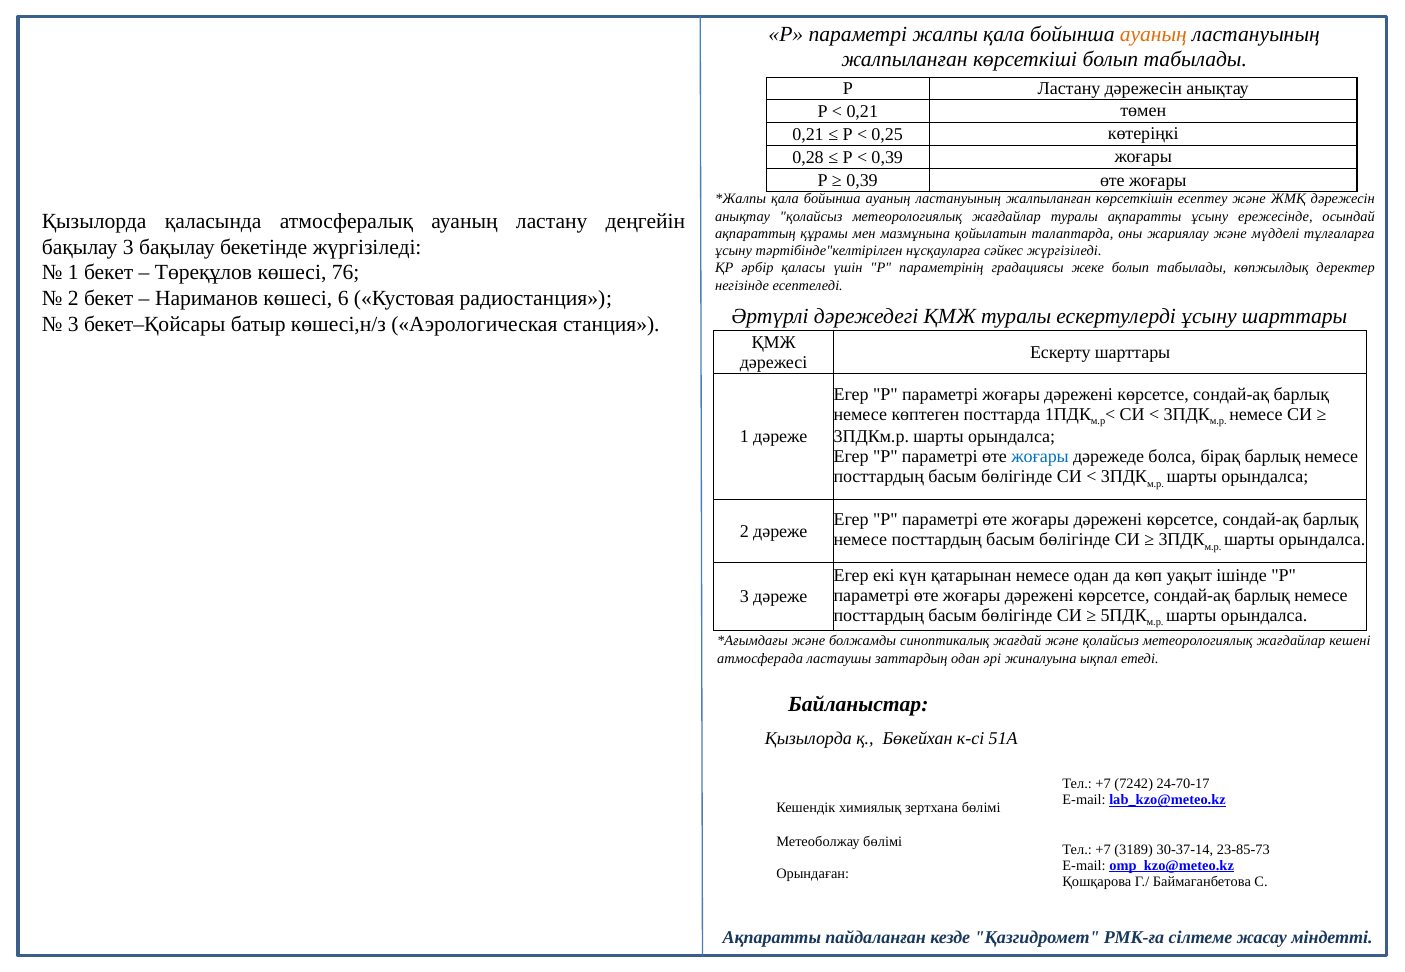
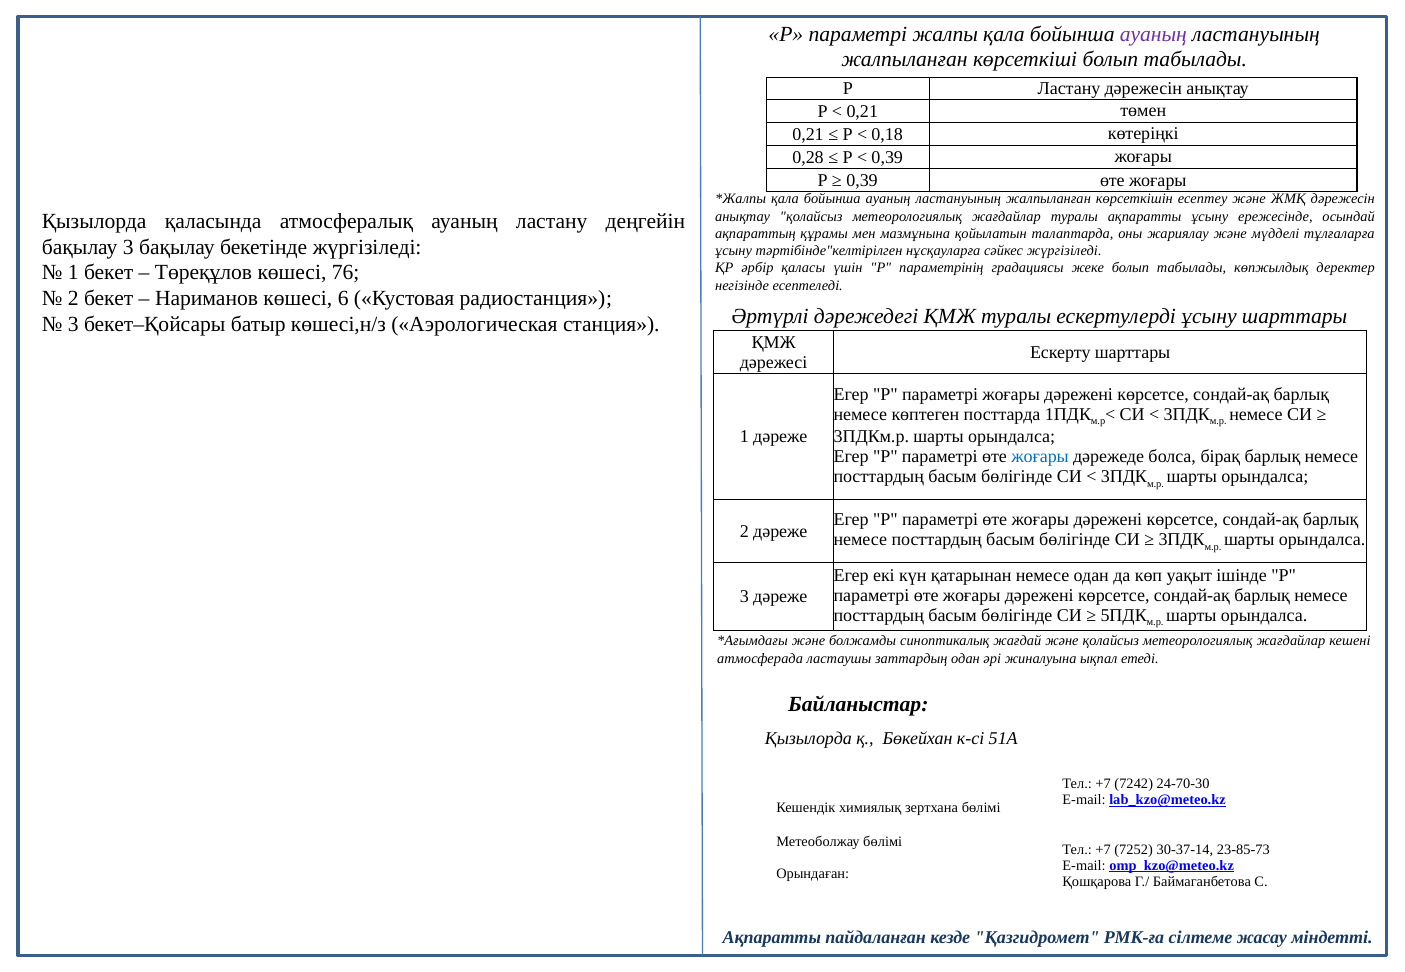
ауаның at (1153, 34) colour: orange -> purple
0,25: 0,25 -> 0,18
24-70-17: 24-70-17 -> 24-70-30
3189: 3189 -> 7252
